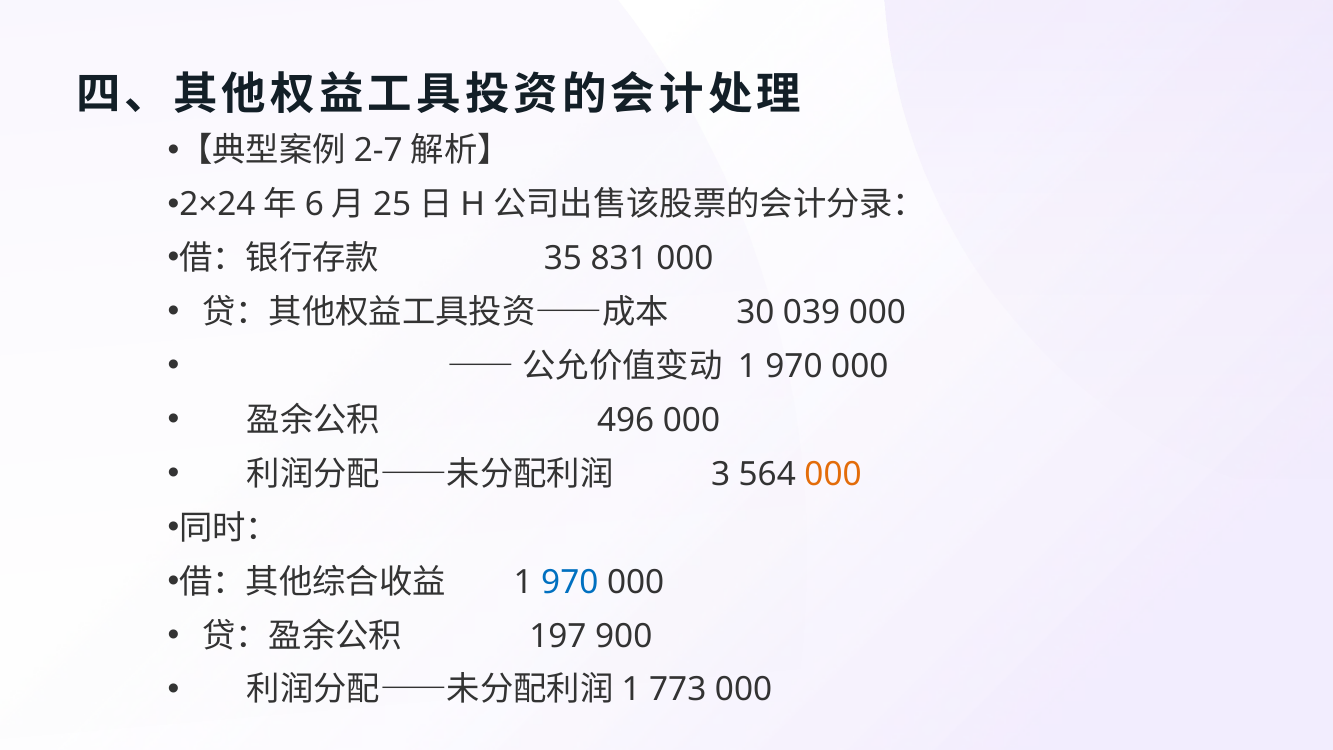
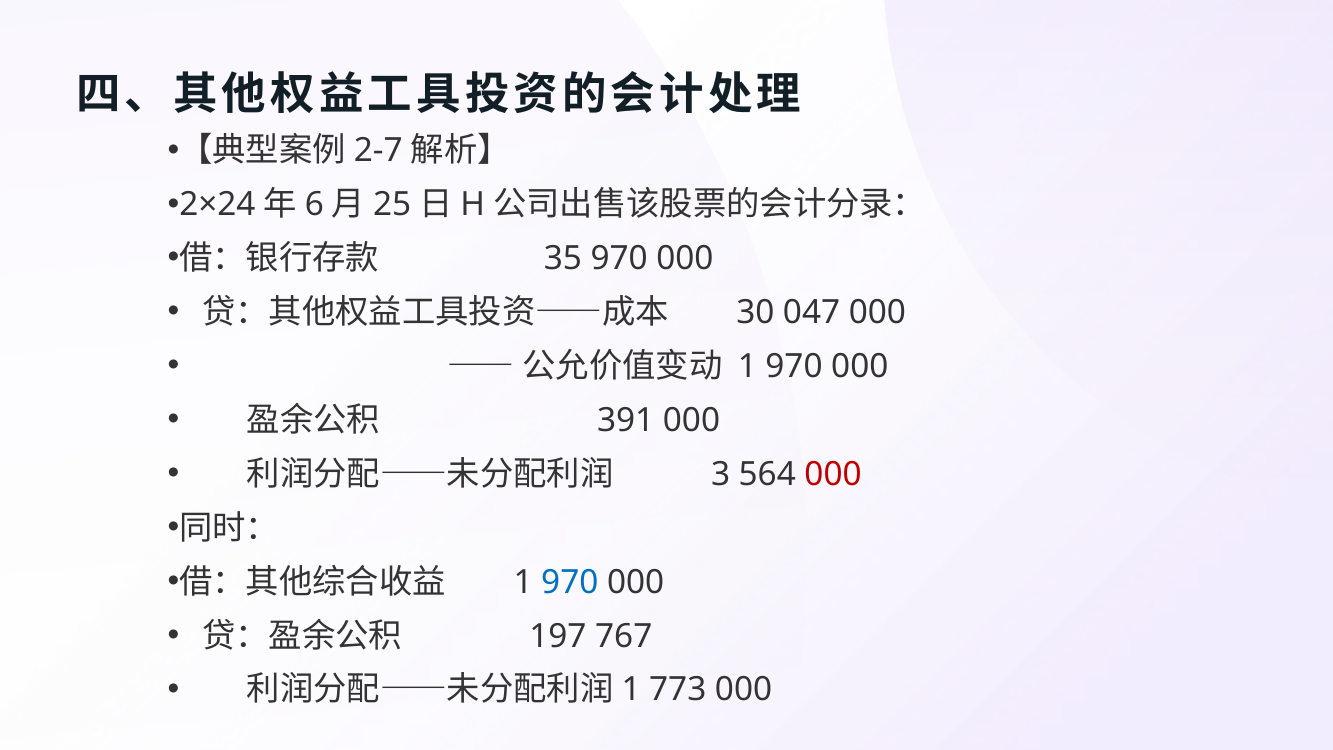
35 831: 831 -> 970
039: 039 -> 047
496: 496 -> 391
000 at (833, 474) colour: orange -> red
900: 900 -> 767
